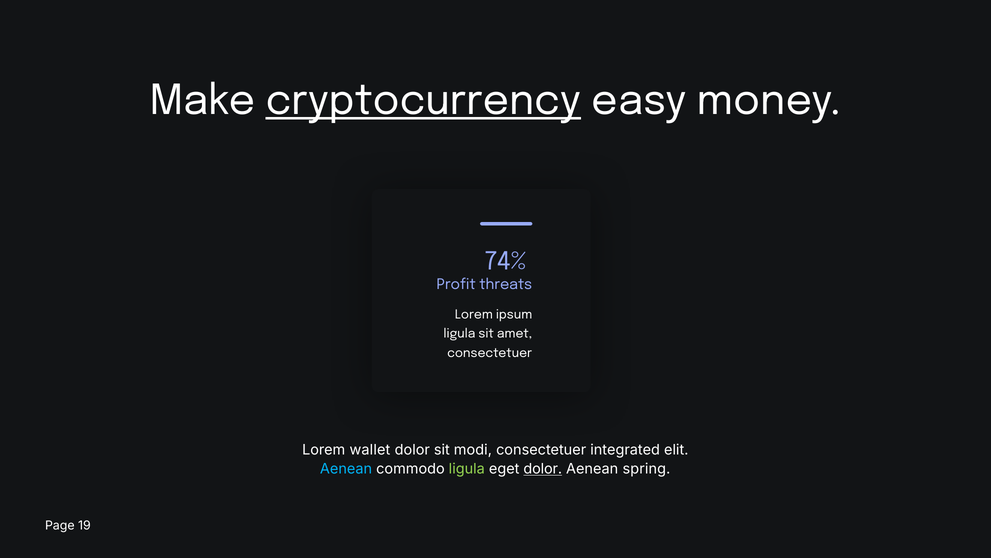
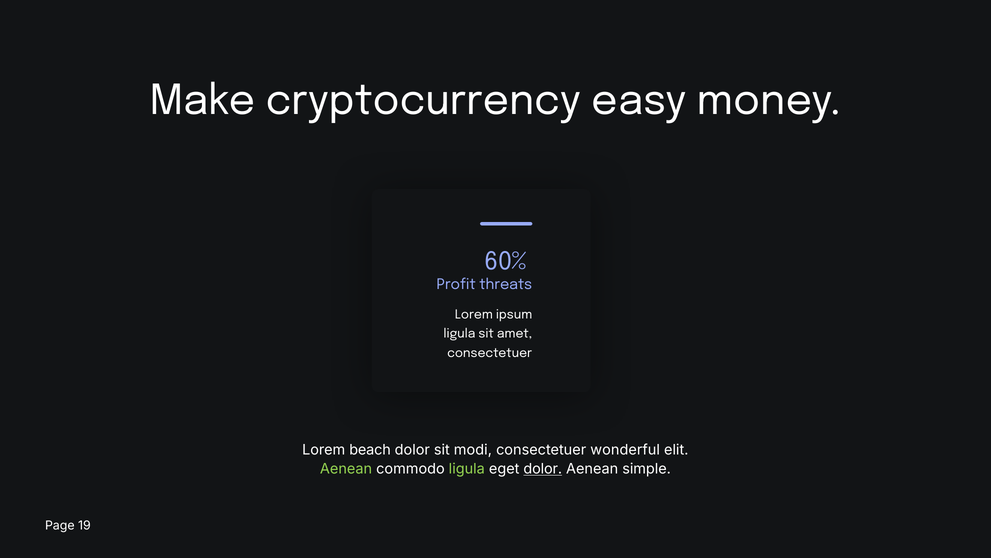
cryptocurrency underline: present -> none
74%: 74% -> 60%
wallet: wallet -> beach
integrated: integrated -> wonderful
Aenean at (346, 469) colour: light blue -> light green
spring: spring -> simple
